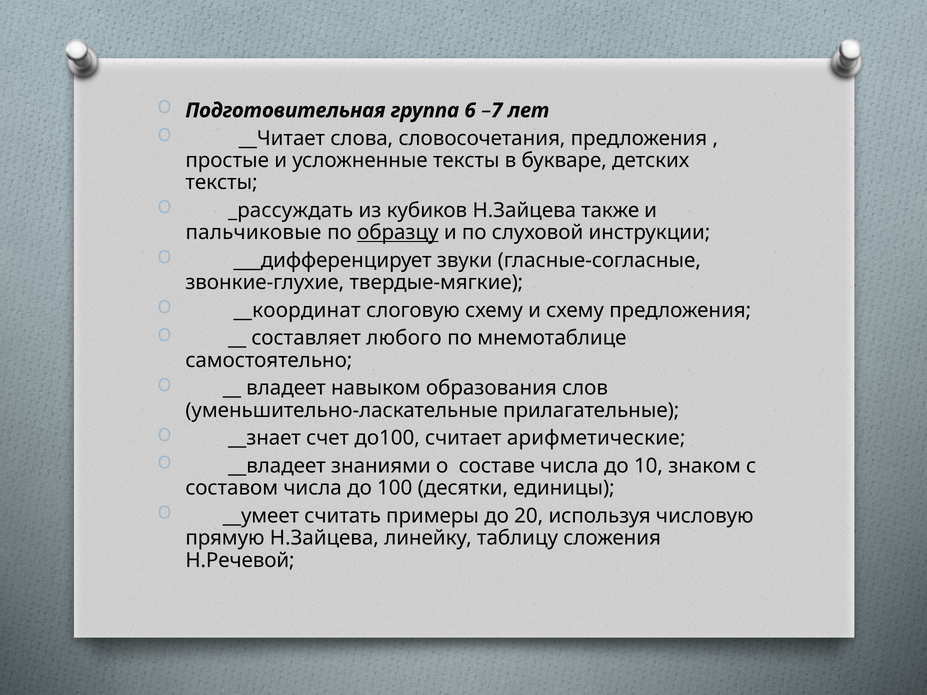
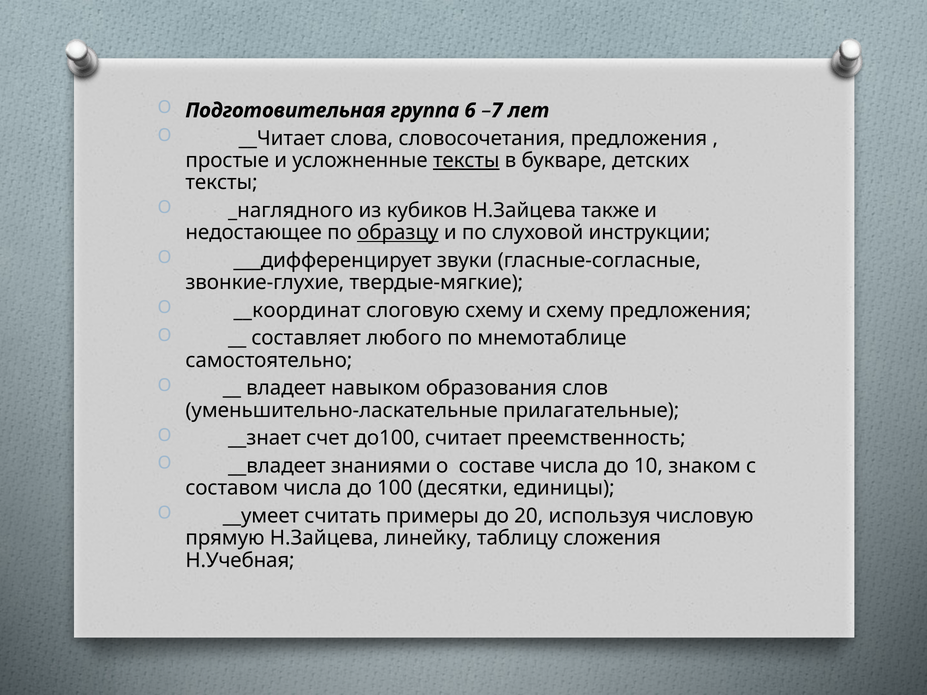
тексты at (466, 161) underline: none -> present
_рассуждать: _рассуждать -> _наглядного
пальчиковые: пальчиковые -> недостающее
арифметические: арифметические -> преемственность
Н.Речевой: Н.Речевой -> Н.Учебная
